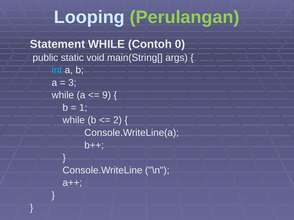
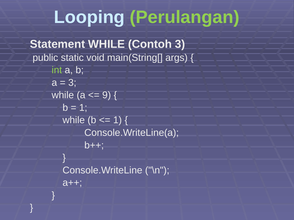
Contoh 0: 0 -> 3
int colour: light blue -> light green
2 at (117, 120): 2 -> 1
